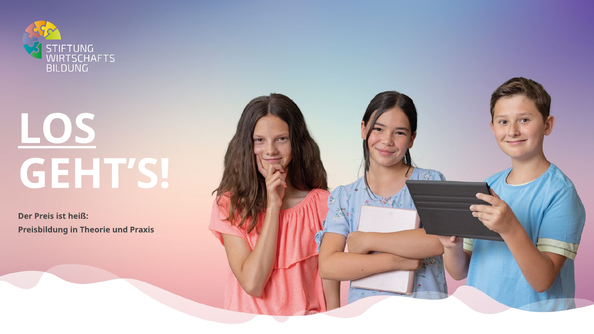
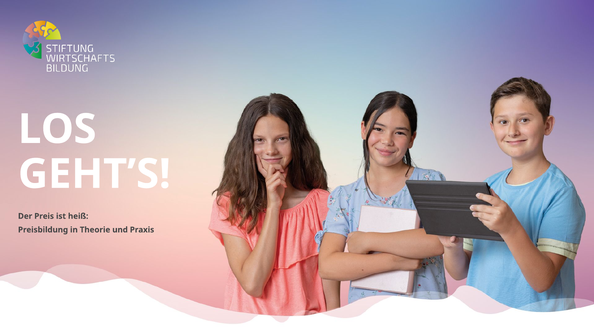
LOS underline: present -> none
